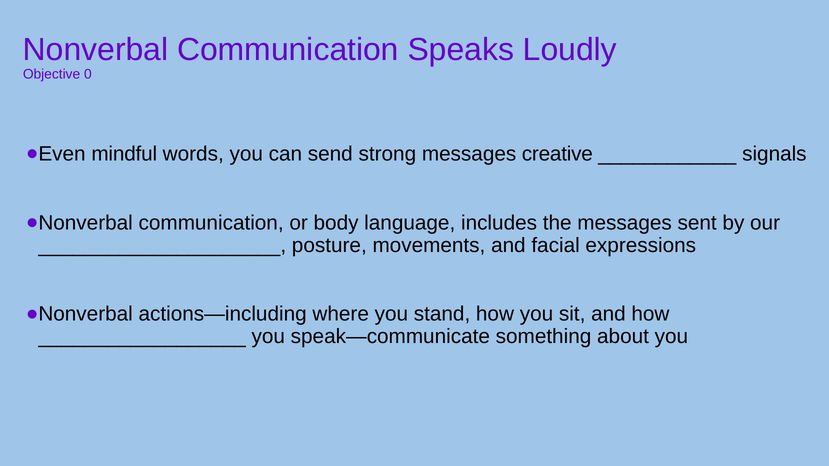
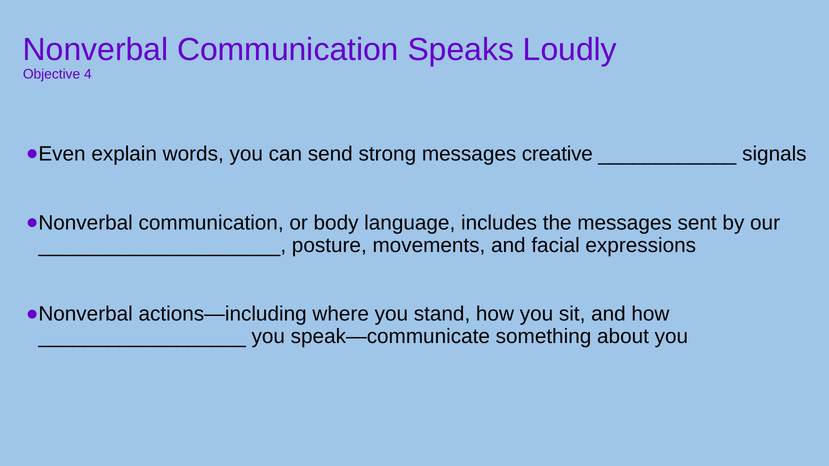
0: 0 -> 4
mindful: mindful -> explain
